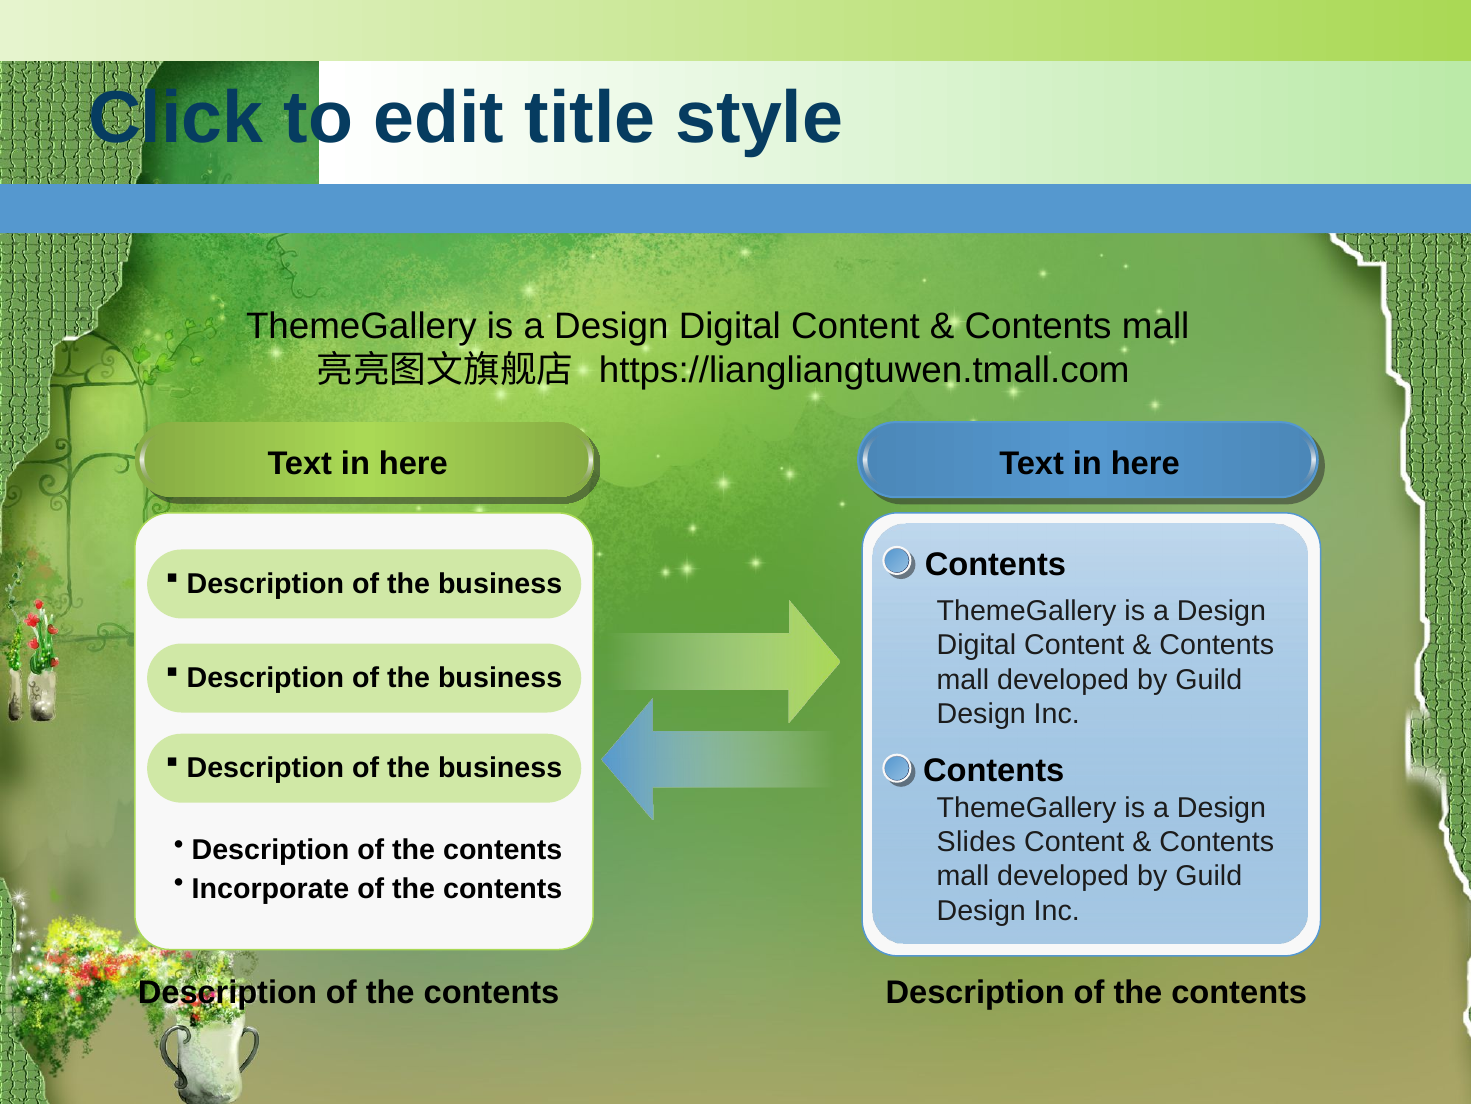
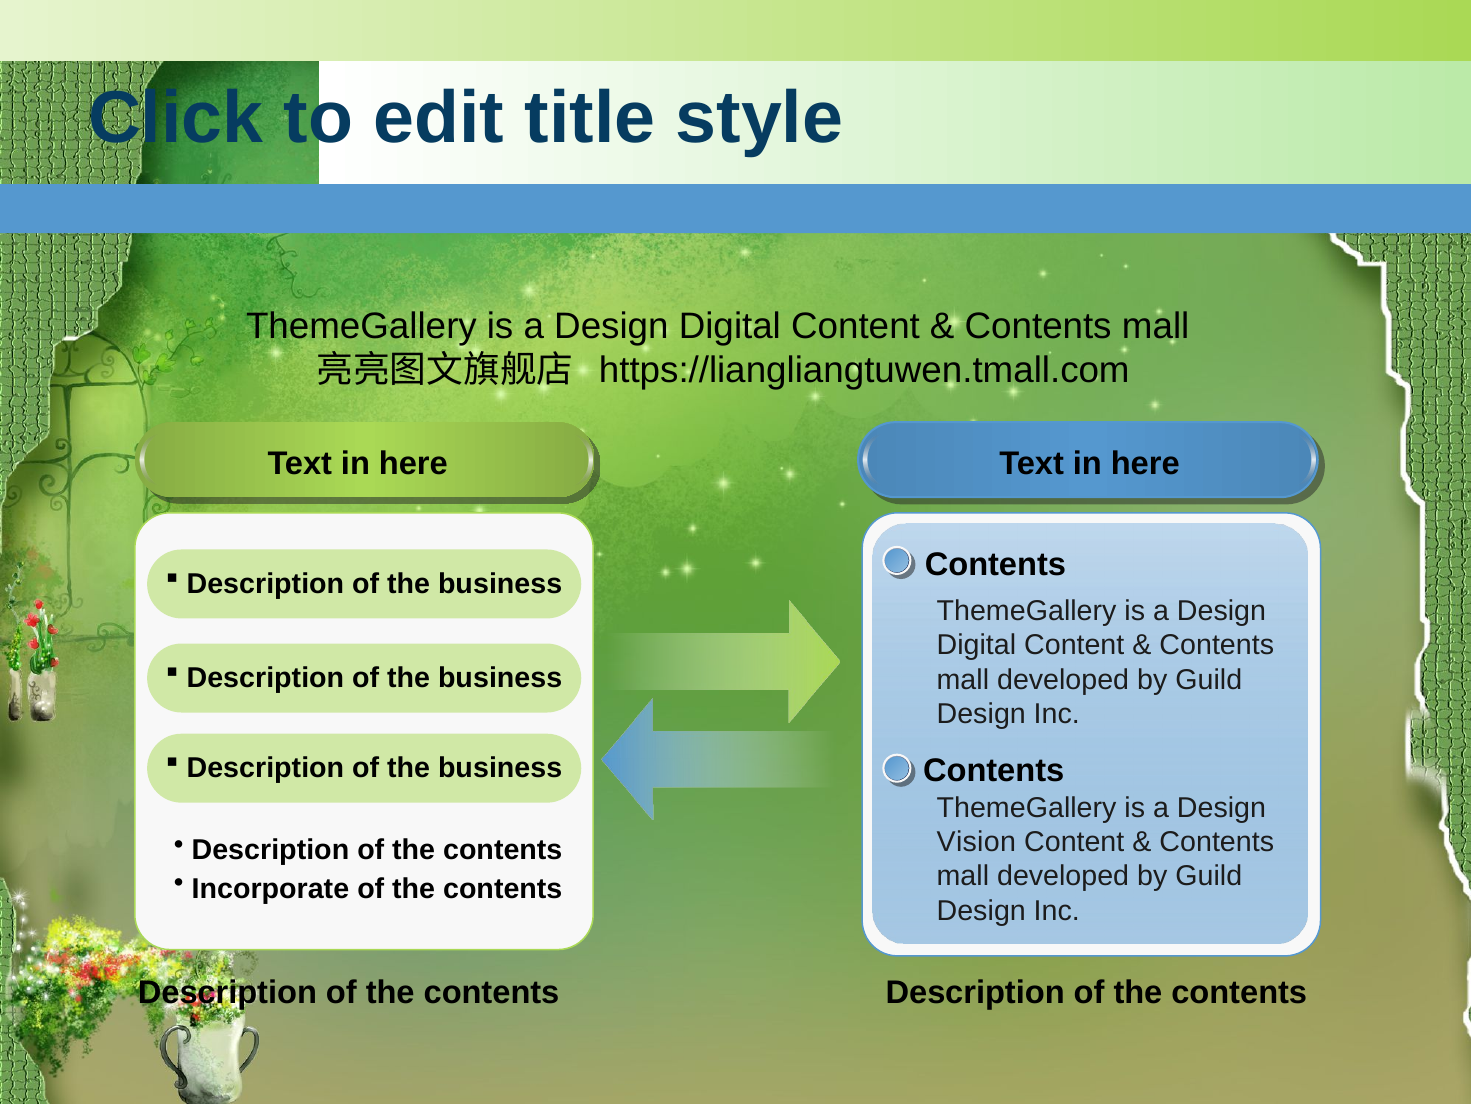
Slides: Slides -> Vision
